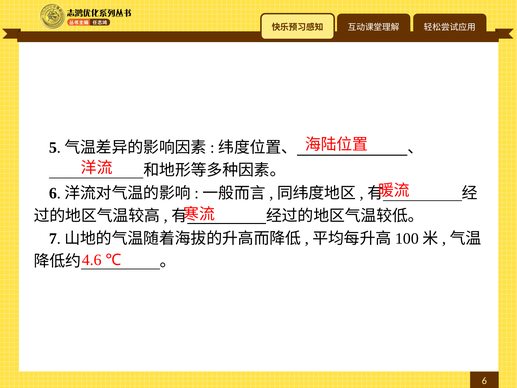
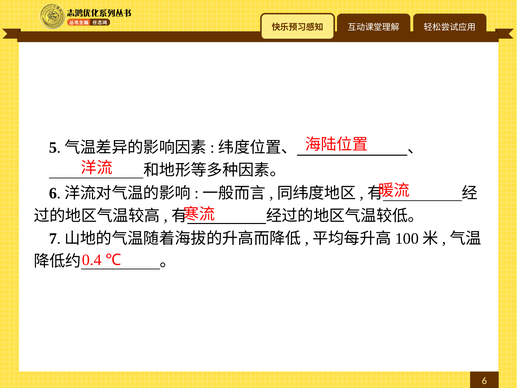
4.6: 4.6 -> 0.4
